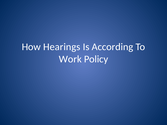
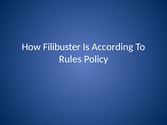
Hearings: Hearings -> Filibuster
Work: Work -> Rules
